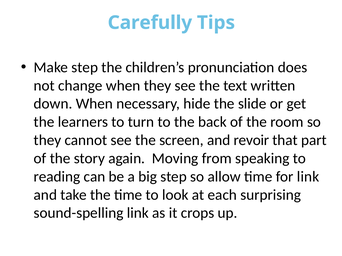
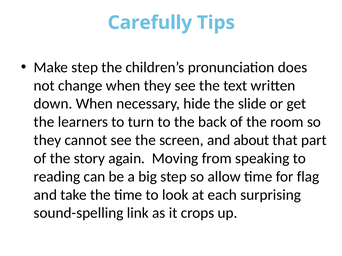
revoir: revoir -> about
for link: link -> flag
